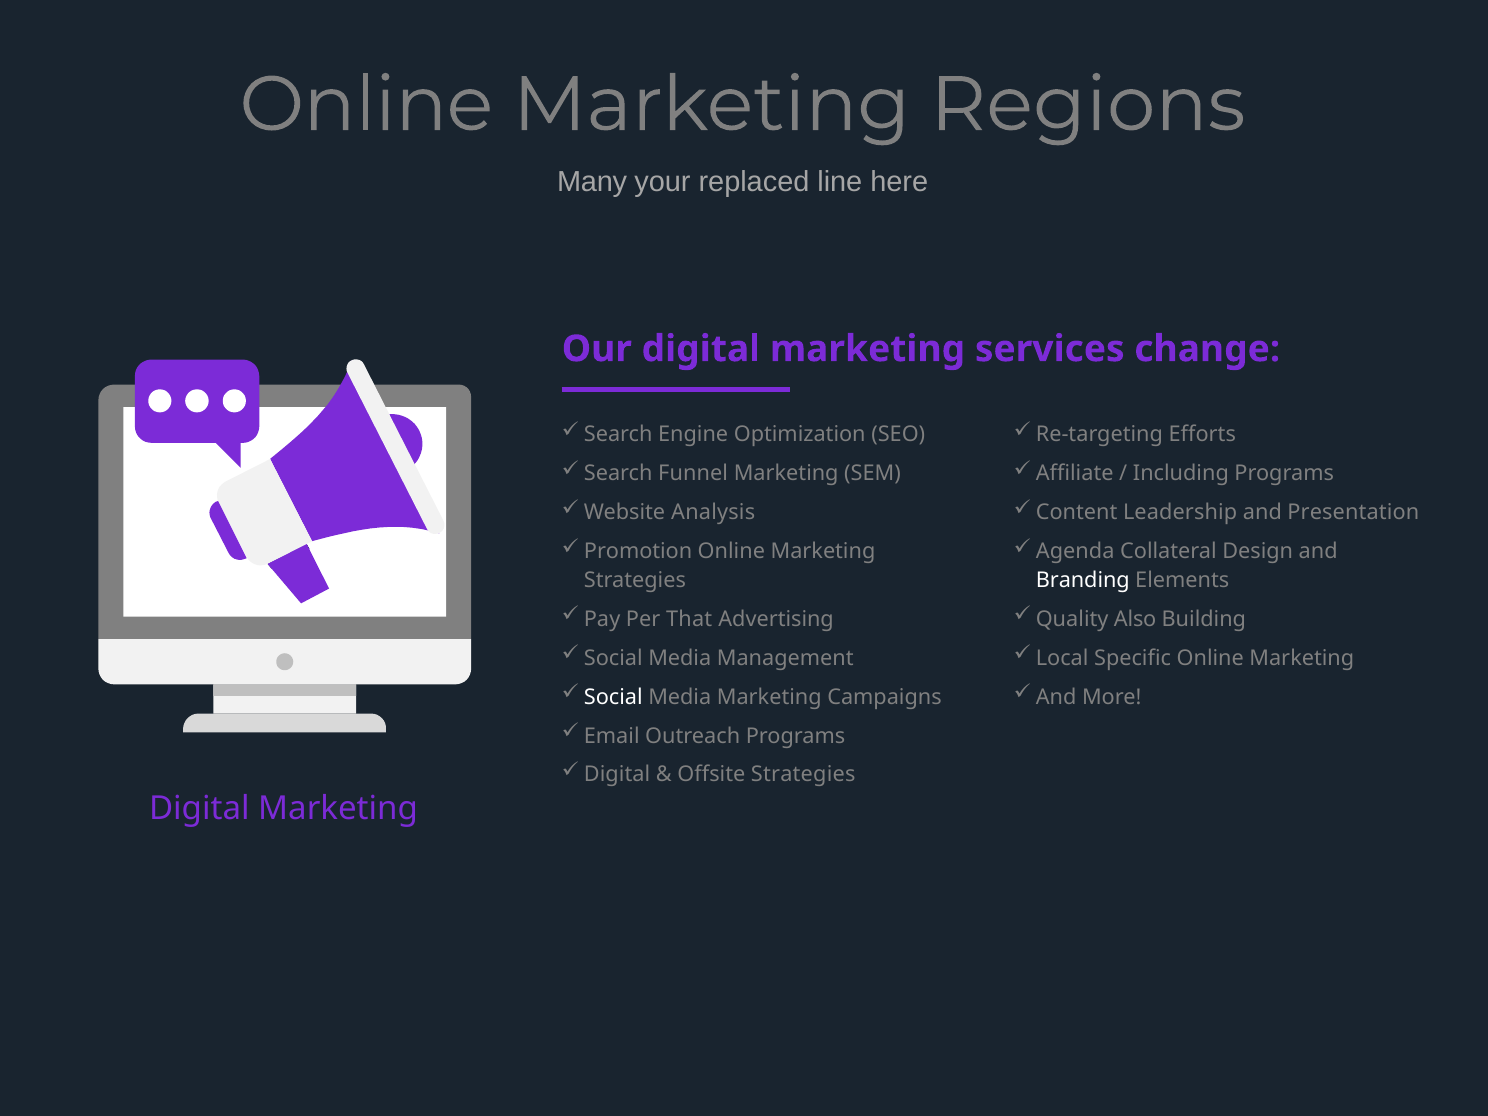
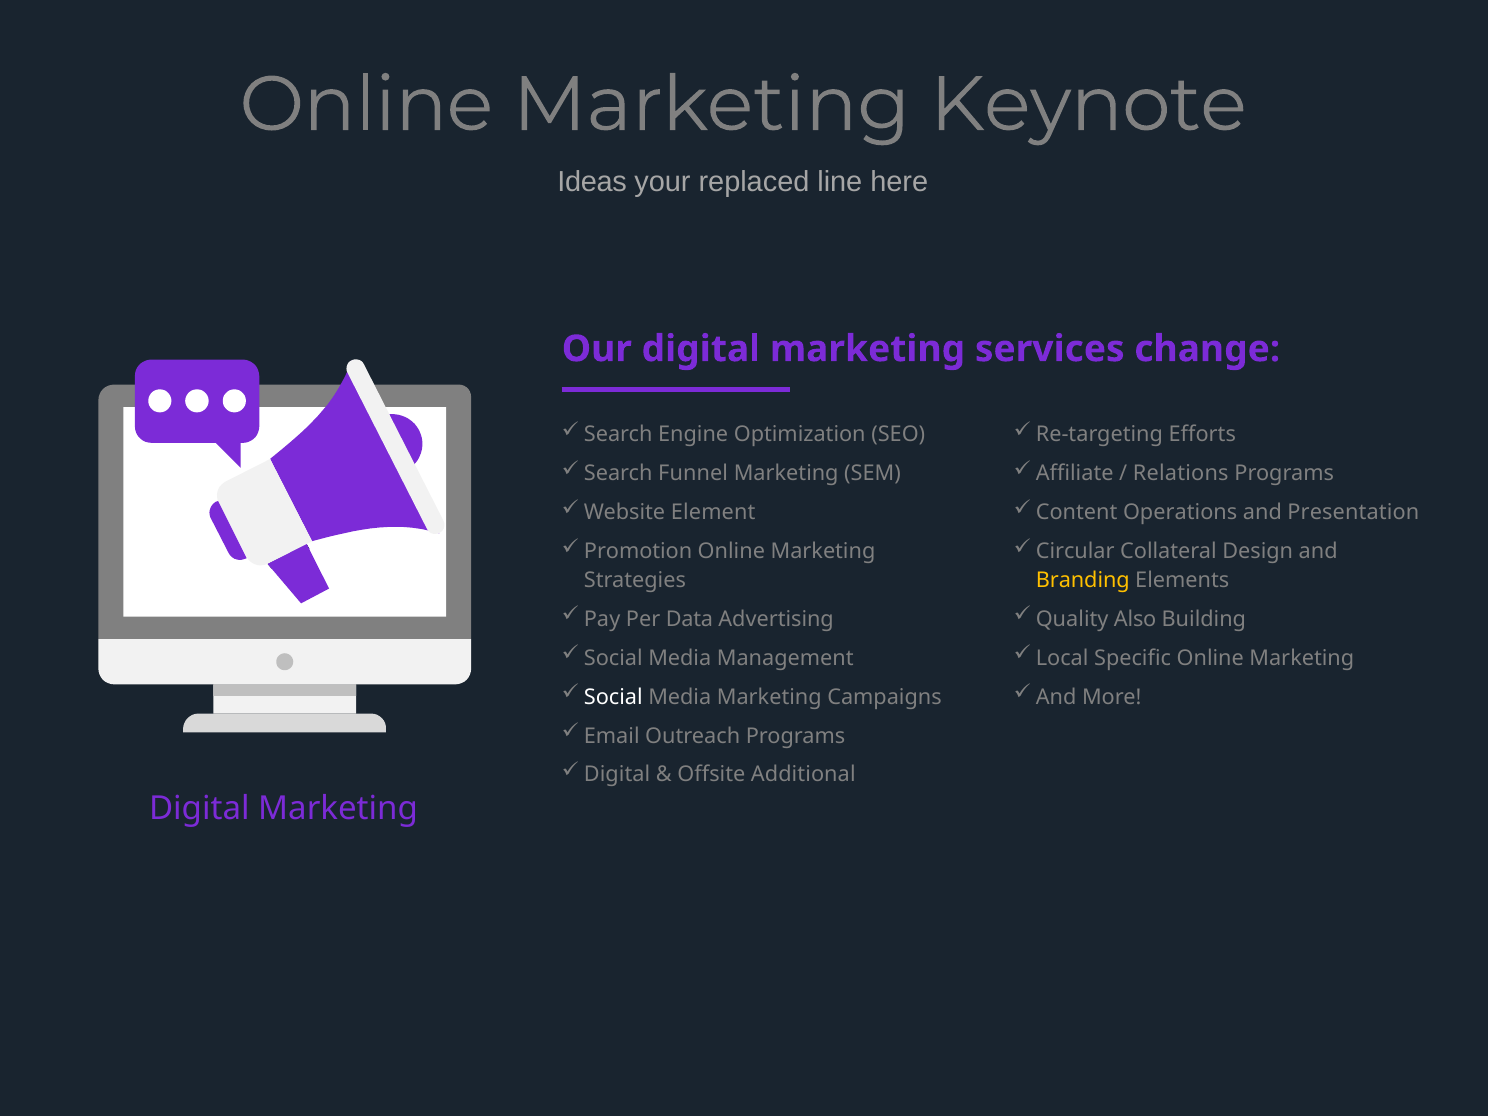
Regions: Regions -> Keynote
Many: Many -> Ideas
Including: Including -> Relations
Analysis: Analysis -> Element
Leadership: Leadership -> Operations
Agenda: Agenda -> Circular
Branding colour: white -> yellow
That: That -> Data
Offsite Strategies: Strategies -> Additional
